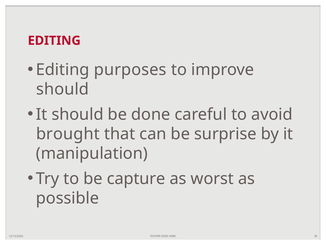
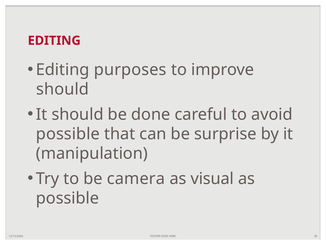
brought at (68, 134): brought -> possible
capture: capture -> camera
worst: worst -> visual
